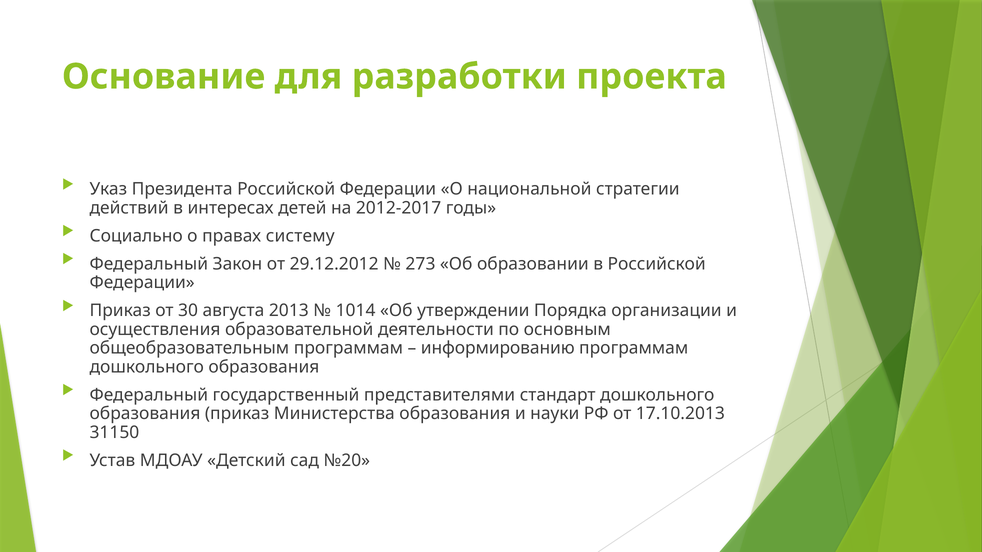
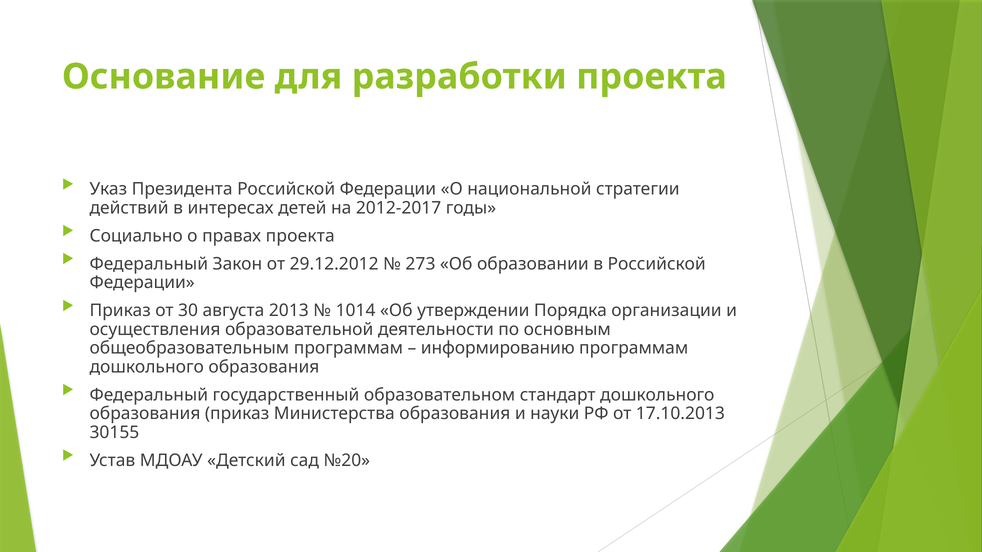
правах систему: систему -> проекта
представителями: представителями -> образовательном
31150: 31150 -> 30155
